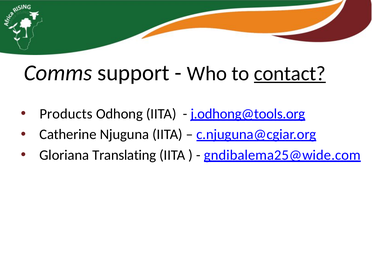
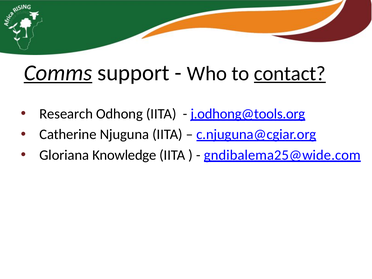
Comms underline: none -> present
Products: Products -> Research
Translating: Translating -> Knowledge
